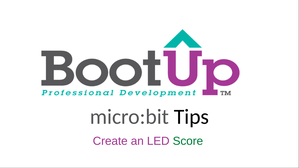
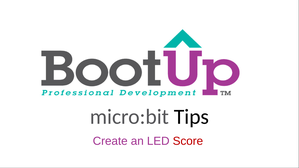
Score colour: green -> red
